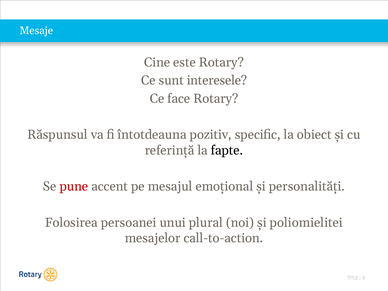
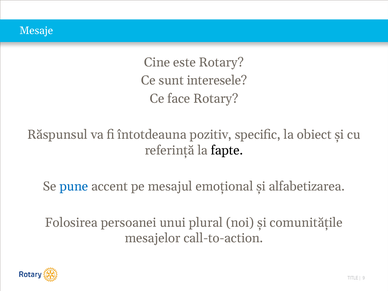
pune colour: red -> blue
personalități: personalități -> alfabetizarea
poliomielitei: poliomielitei -> comunitățile
